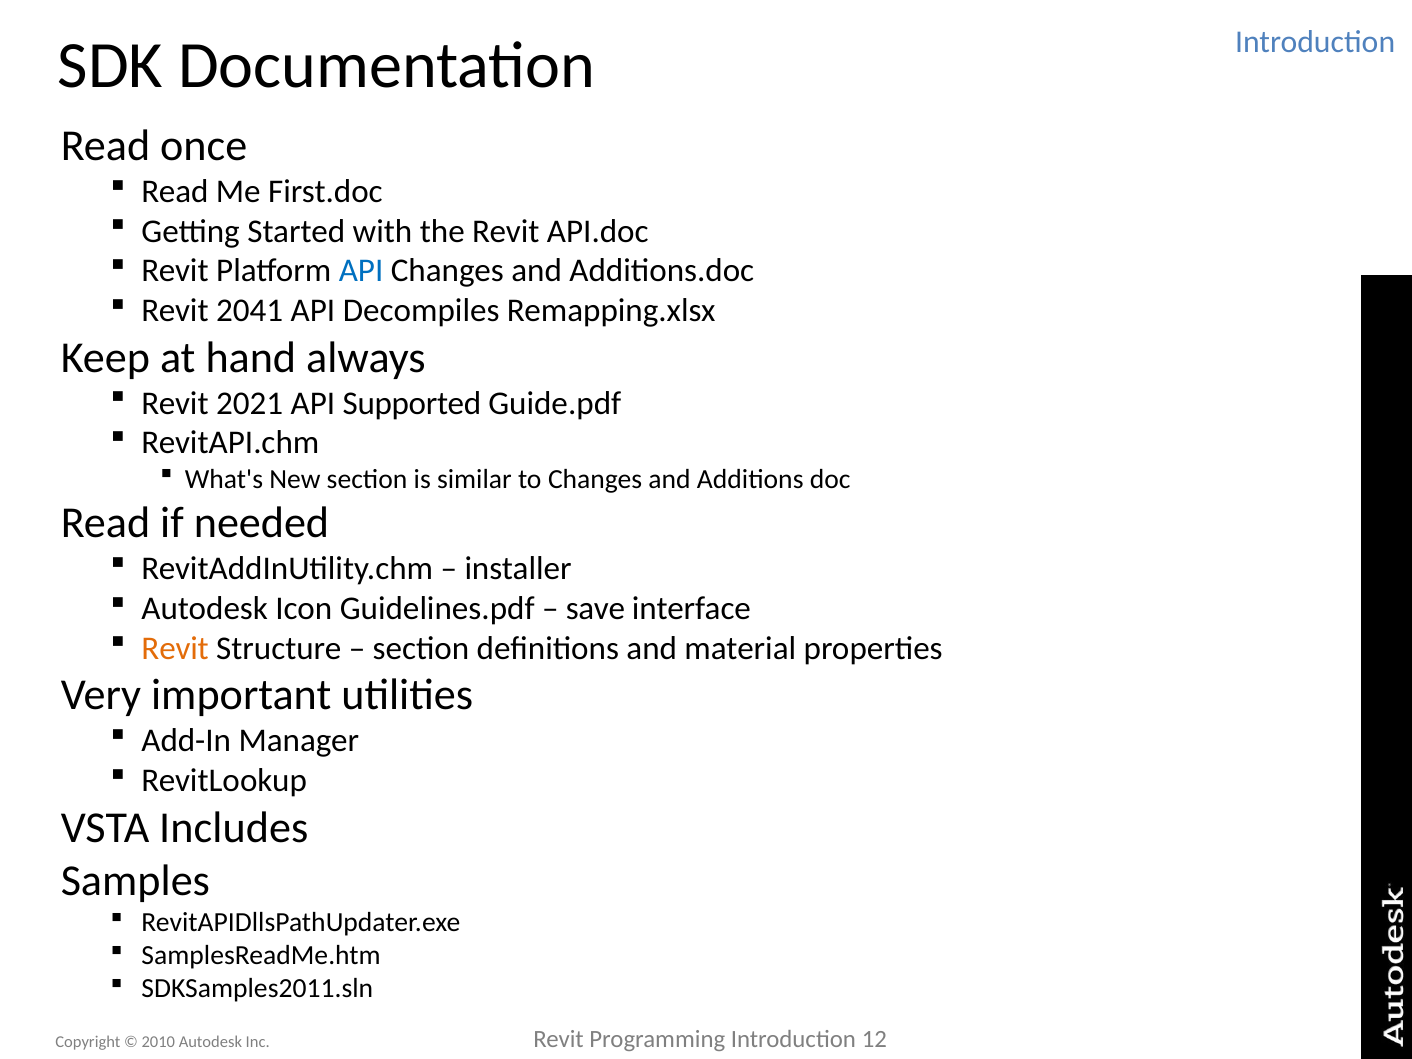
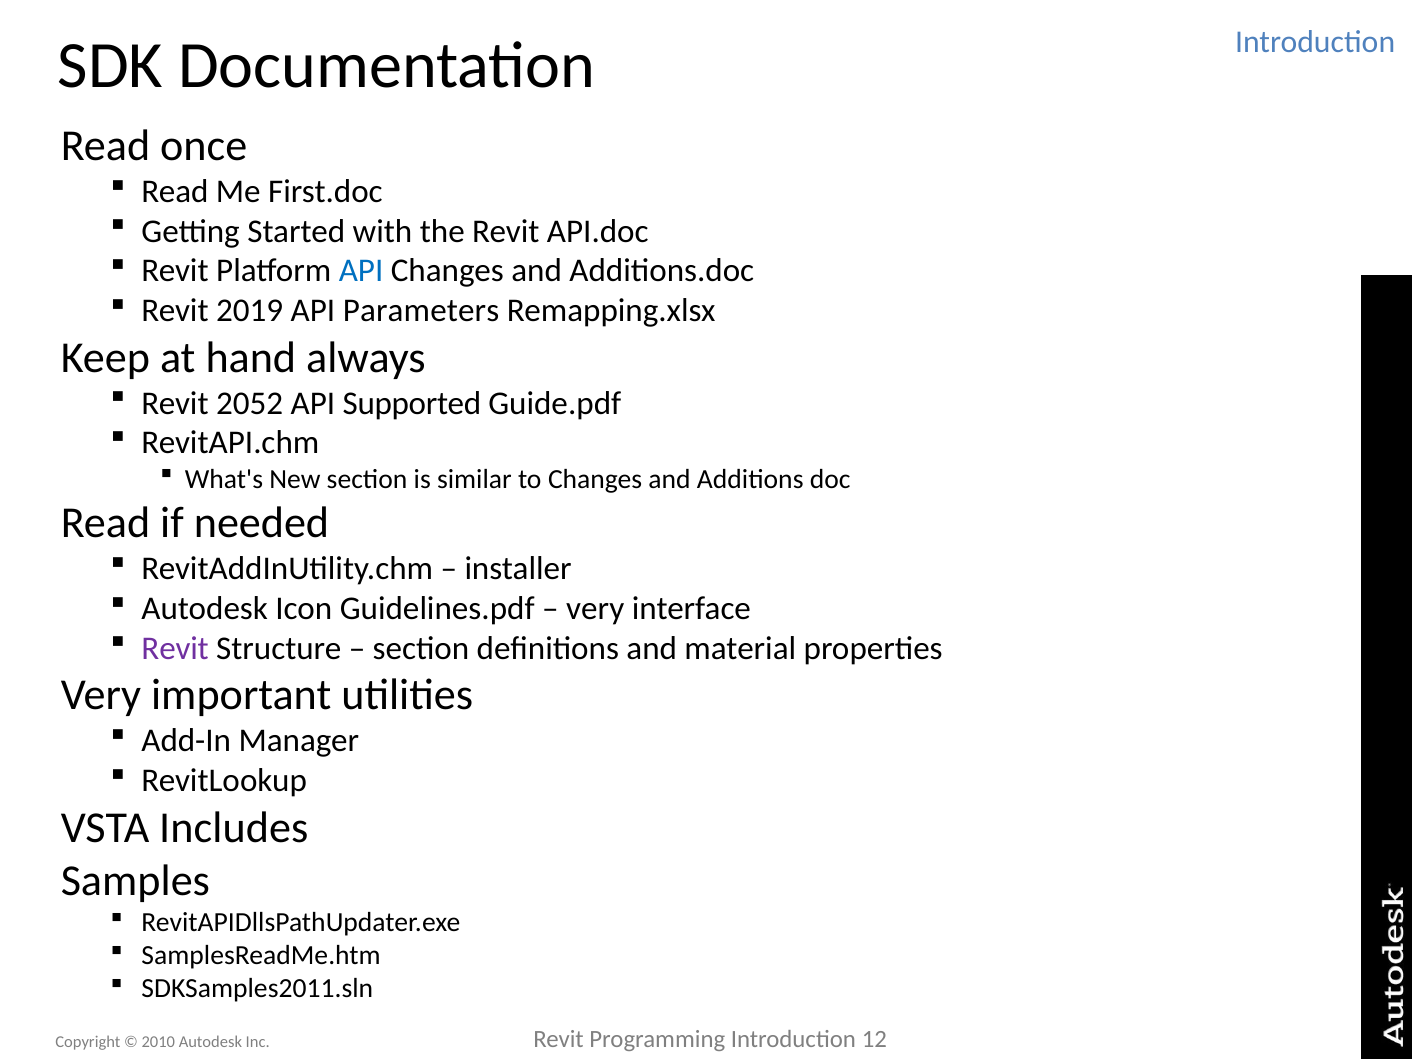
2041: 2041 -> 2019
Decompiles: Decompiles -> Parameters
2021: 2021 -> 2052
save at (595, 609): save -> very
Revit at (175, 648) colour: orange -> purple
